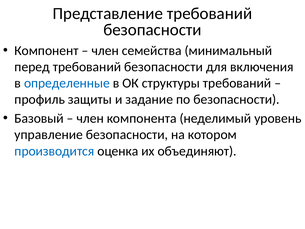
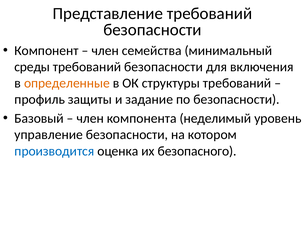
перед: перед -> среды
определенные colour: blue -> orange
объединяют: объединяют -> безопасного
